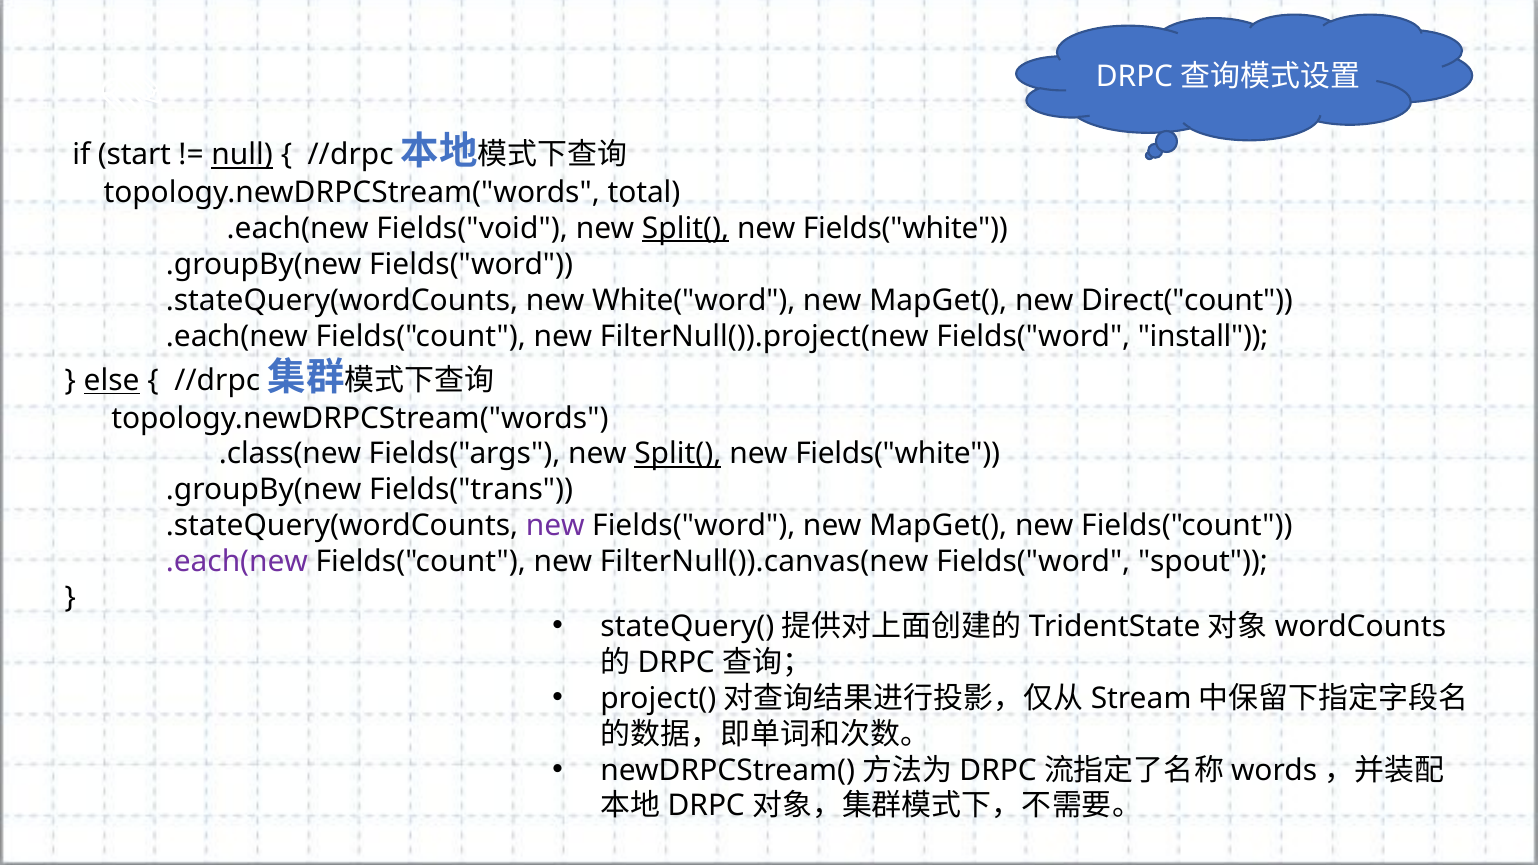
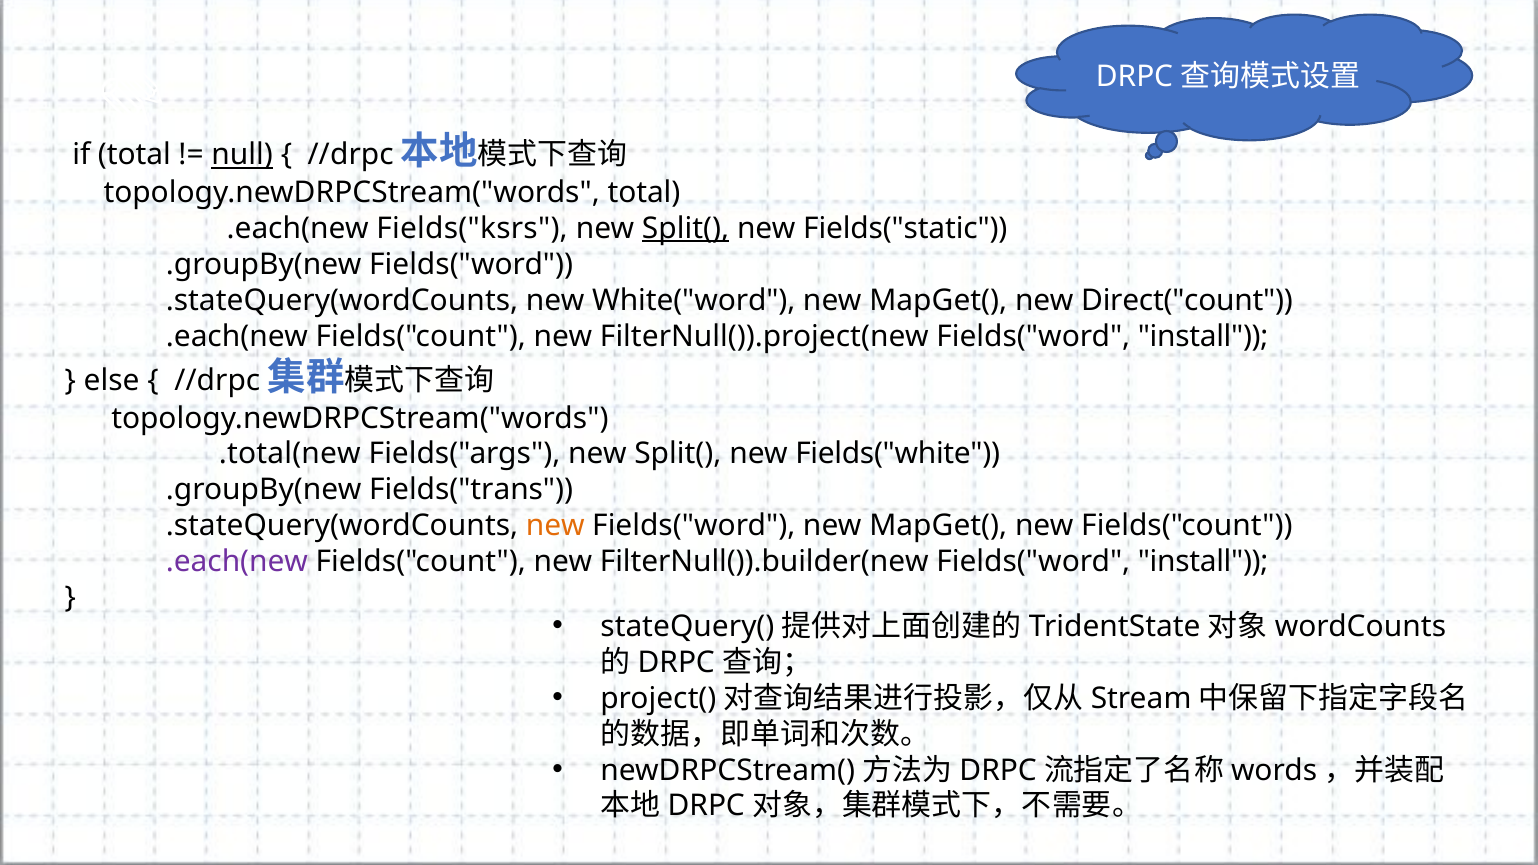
if start: start -> total
Fields("void: Fields("void -> Fields("ksrs
Fields("white at (905, 229): Fields("white -> Fields("static
else underline: present -> none
.class(new: .class(new -> .total(new
Split( at (678, 454) underline: present -> none
new at (555, 526) colour: purple -> orange
FilterNull()).canvas(new: FilterNull()).canvas(new -> FilterNull()).builder(new
spout at (1203, 562): spout -> install
